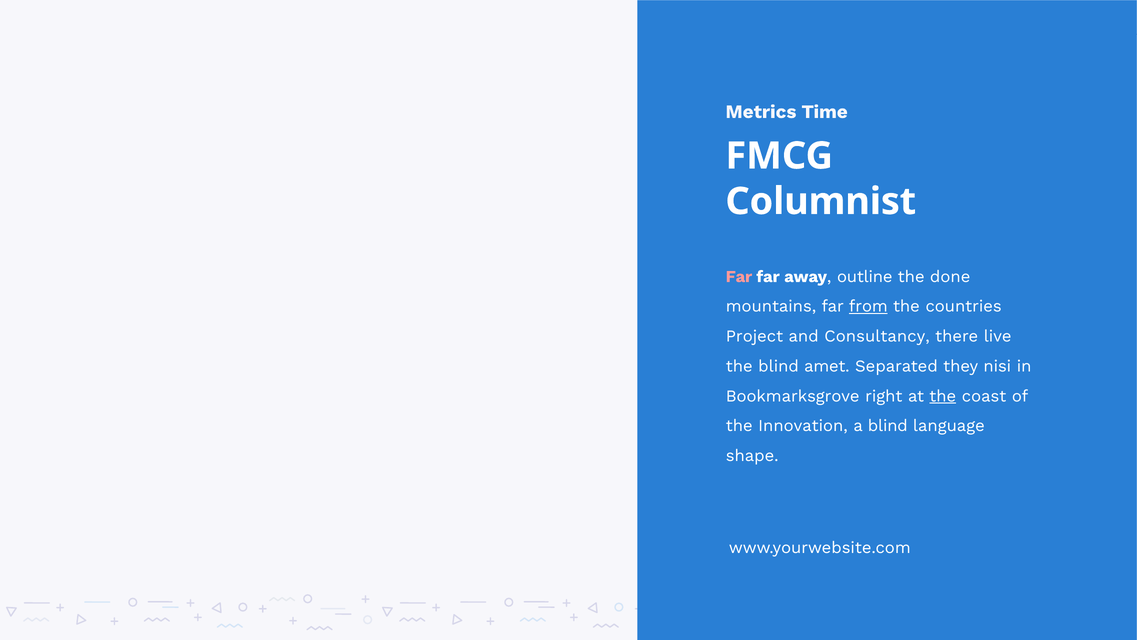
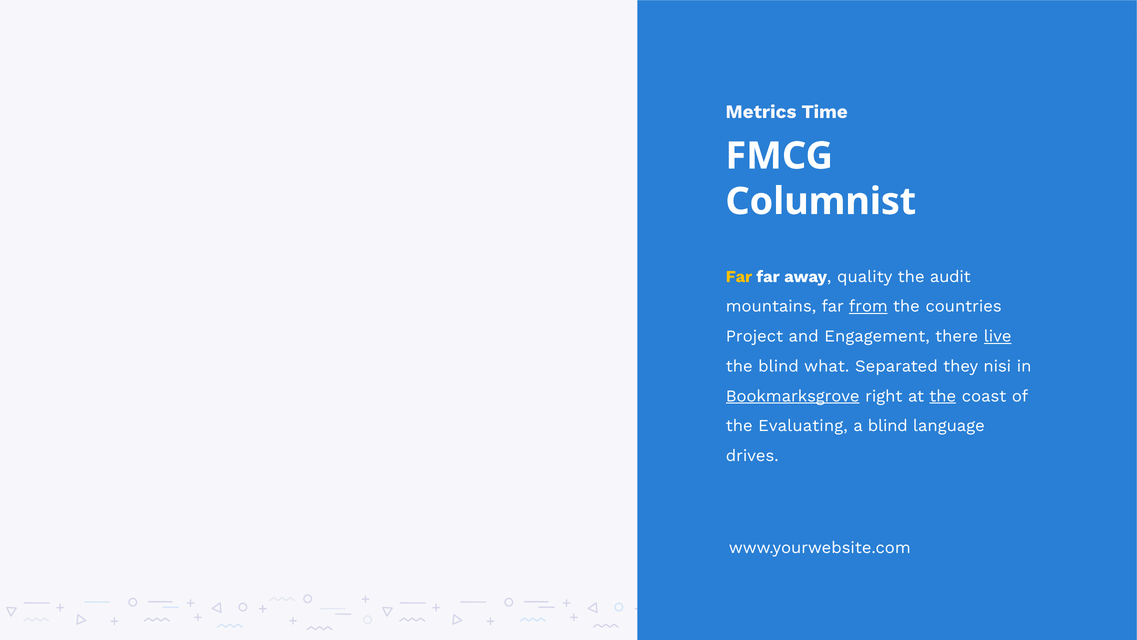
Far at (739, 276) colour: pink -> yellow
outline: outline -> quality
done: done -> audit
Consultancy: Consultancy -> Engagement
live underline: none -> present
amet: amet -> what
Bookmarksgrove underline: none -> present
Innovation: Innovation -> Evaluating
shape: shape -> drives
